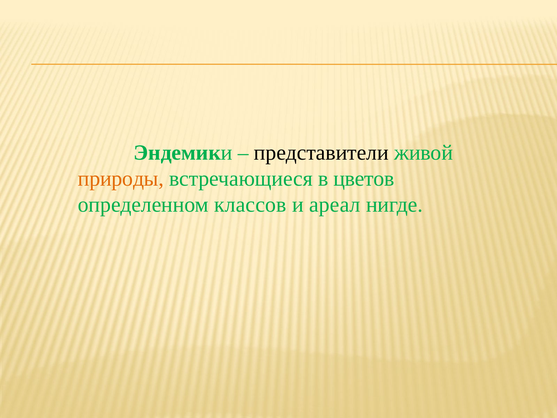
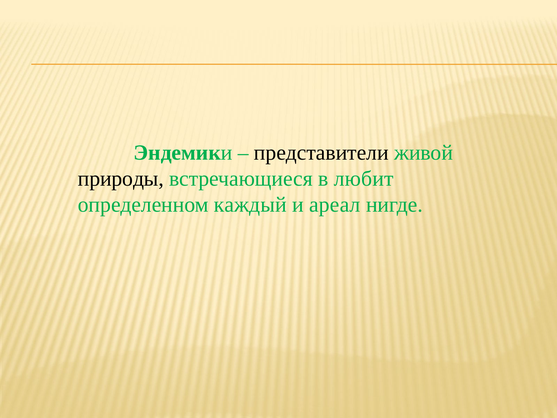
природы colour: orange -> black
цветов: цветов -> любит
классов: классов -> каждый
